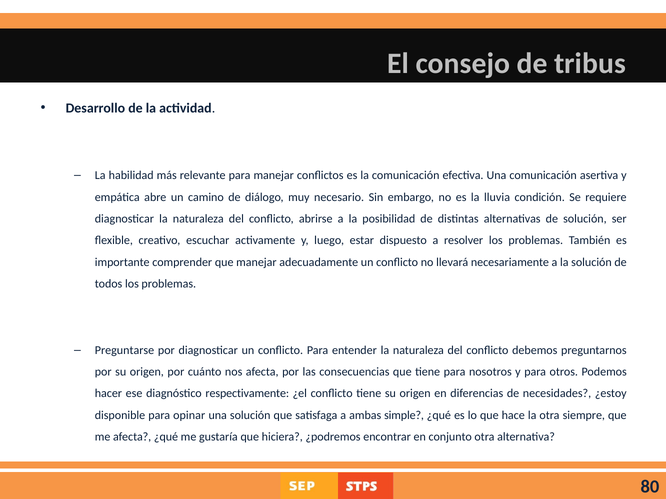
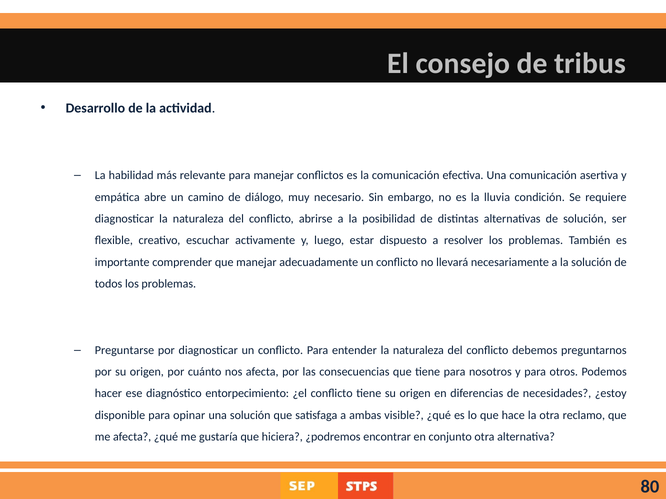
respectivamente: respectivamente -> entorpecimiento
simple: simple -> visible
siempre: siempre -> reclamo
